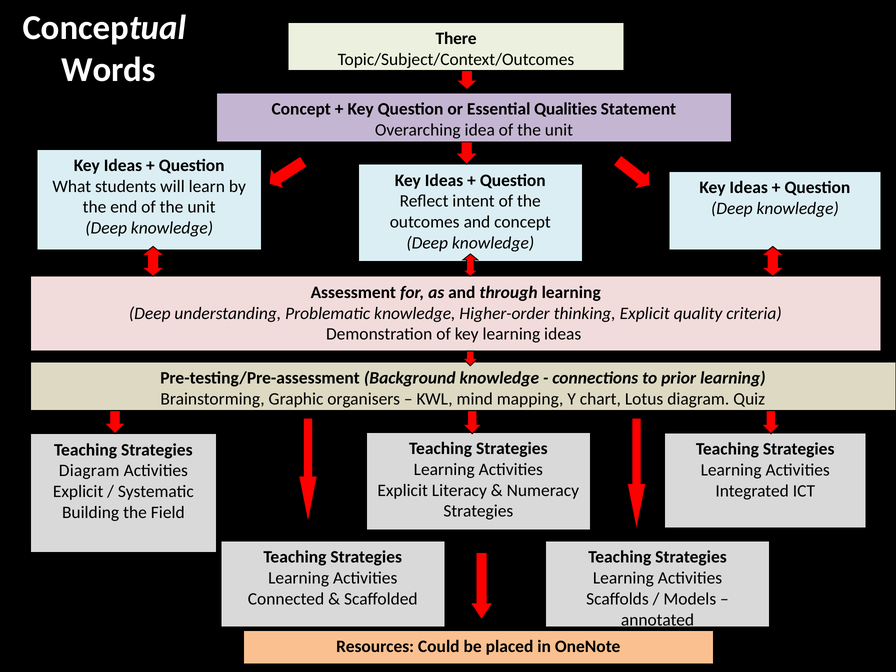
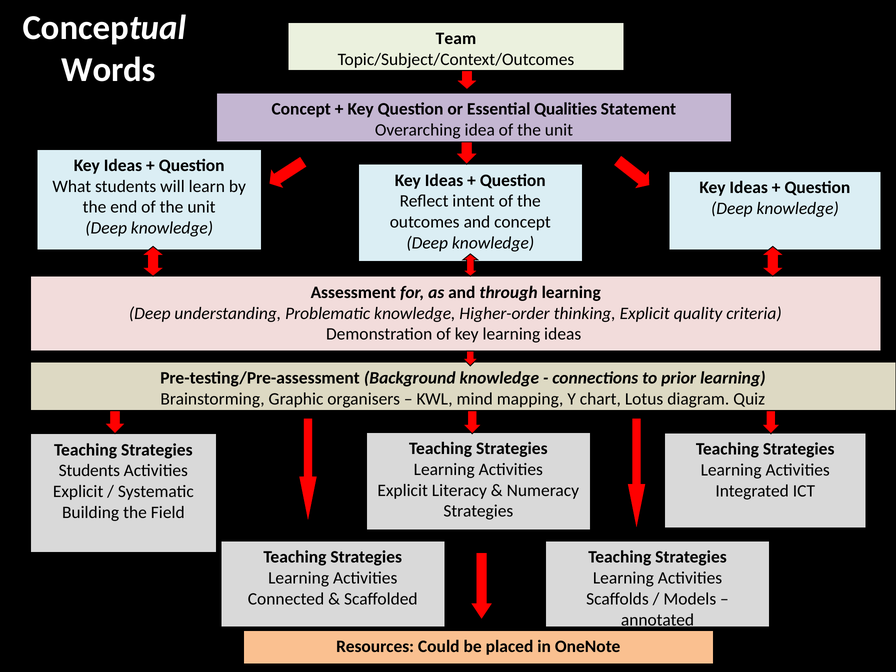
There: There -> Team
Diagram at (89, 471): Diagram -> Students
